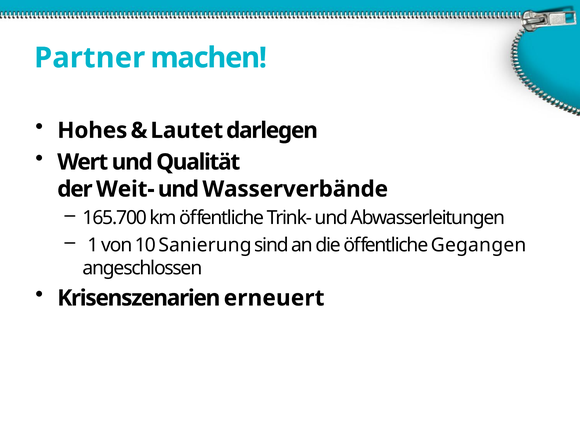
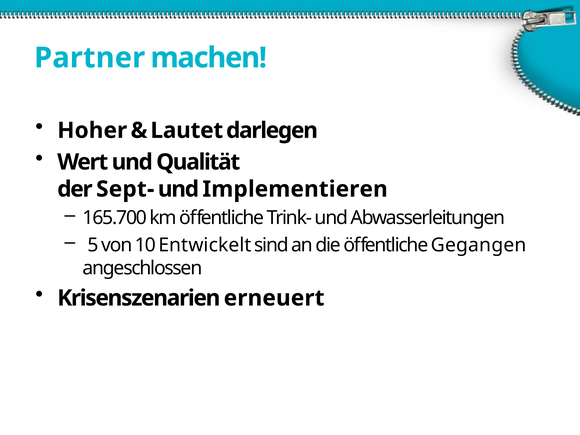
Hohes: Hohes -> Hoher
Weit-: Weit- -> Sept-
Wasserverbände: Wasserverbände -> Implementieren
1: 1 -> 5
Sanierung: Sanierung -> Entwickelt
